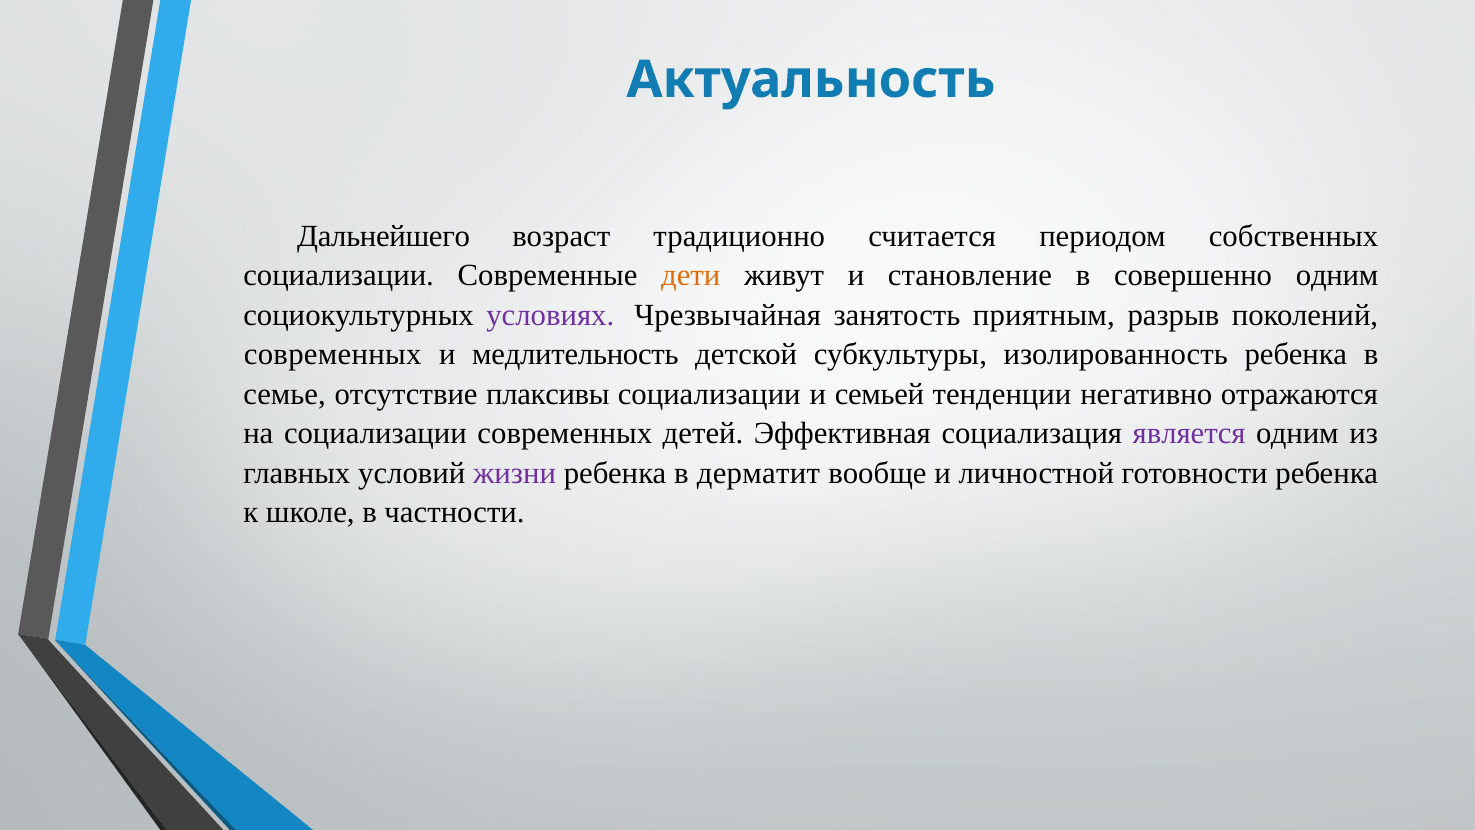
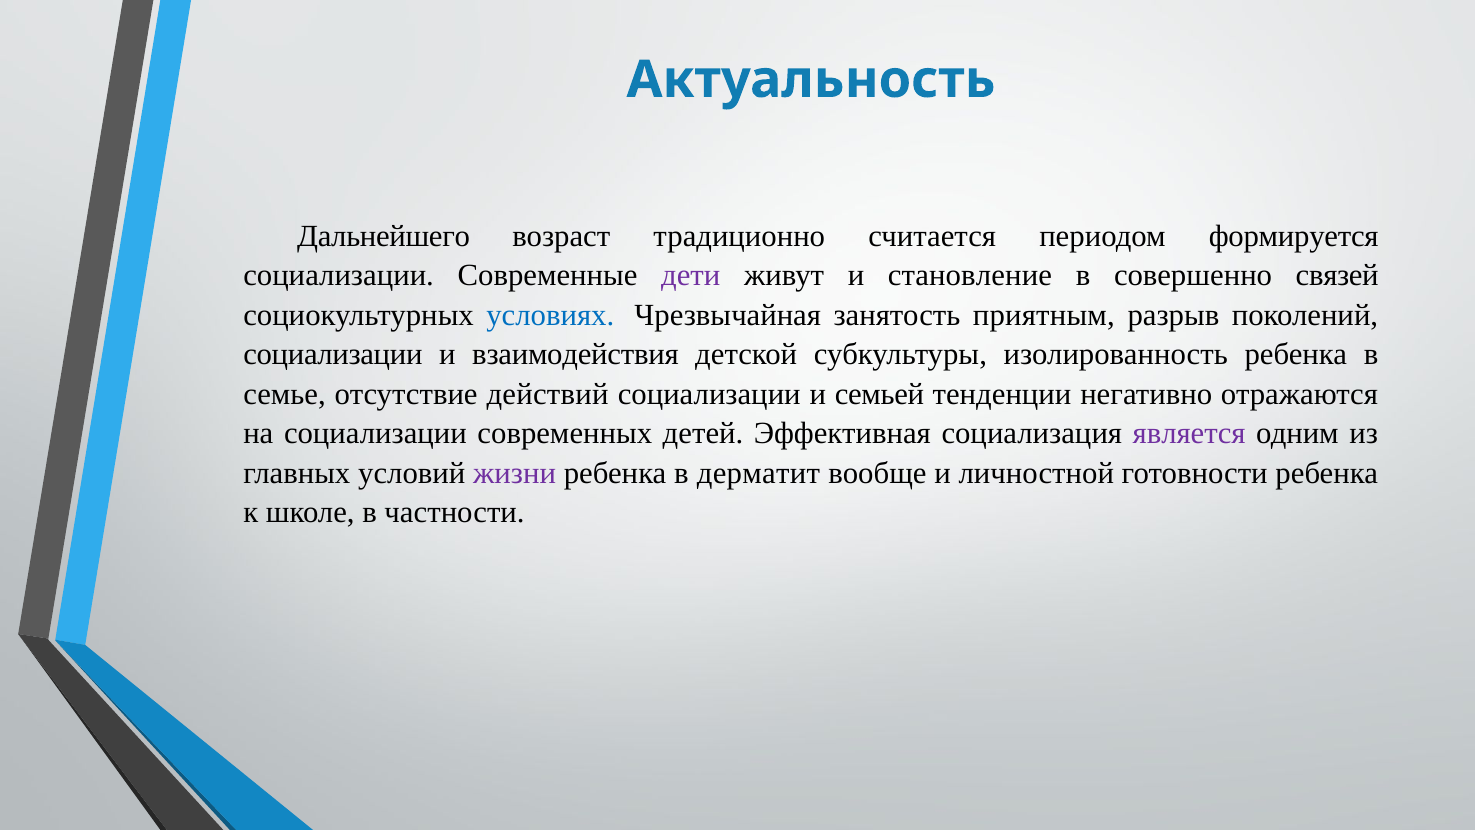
собственных: собственных -> формируется
дети colour: orange -> purple
совершенно одним: одним -> связей
условиях colour: purple -> blue
современных at (333, 355): современных -> социализации
медлительность: медлительность -> взаимодействия
плаксивы: плаксивы -> действий
